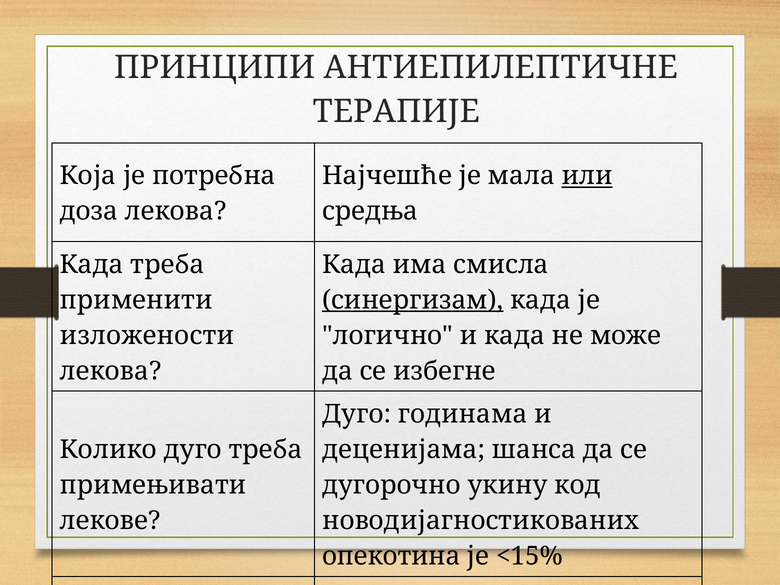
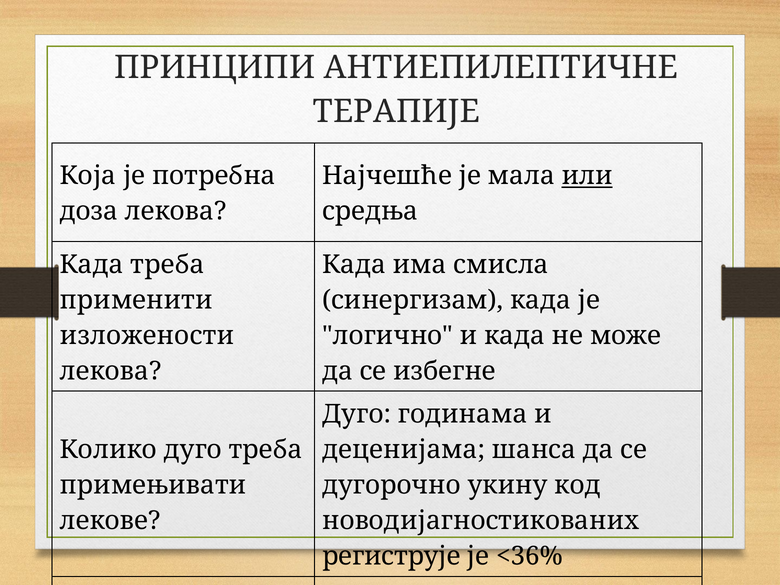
синергизам underline: present -> none
опекотина: опекотина -> региструје
<15%: <15% -> <36%
